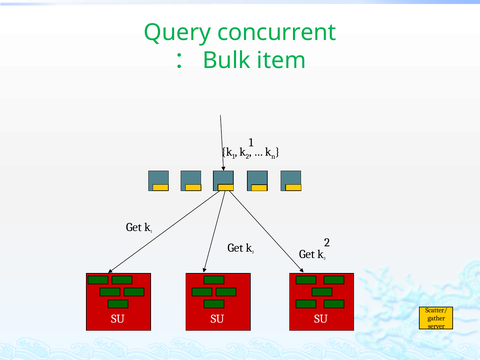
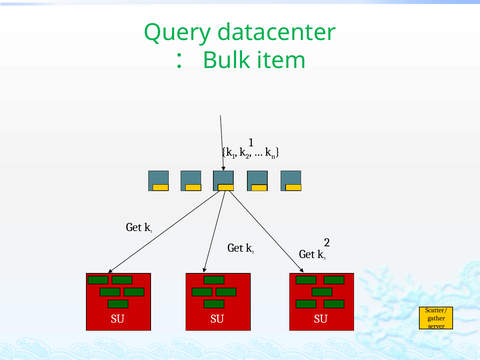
concurrent: concurrent -> datacenter
